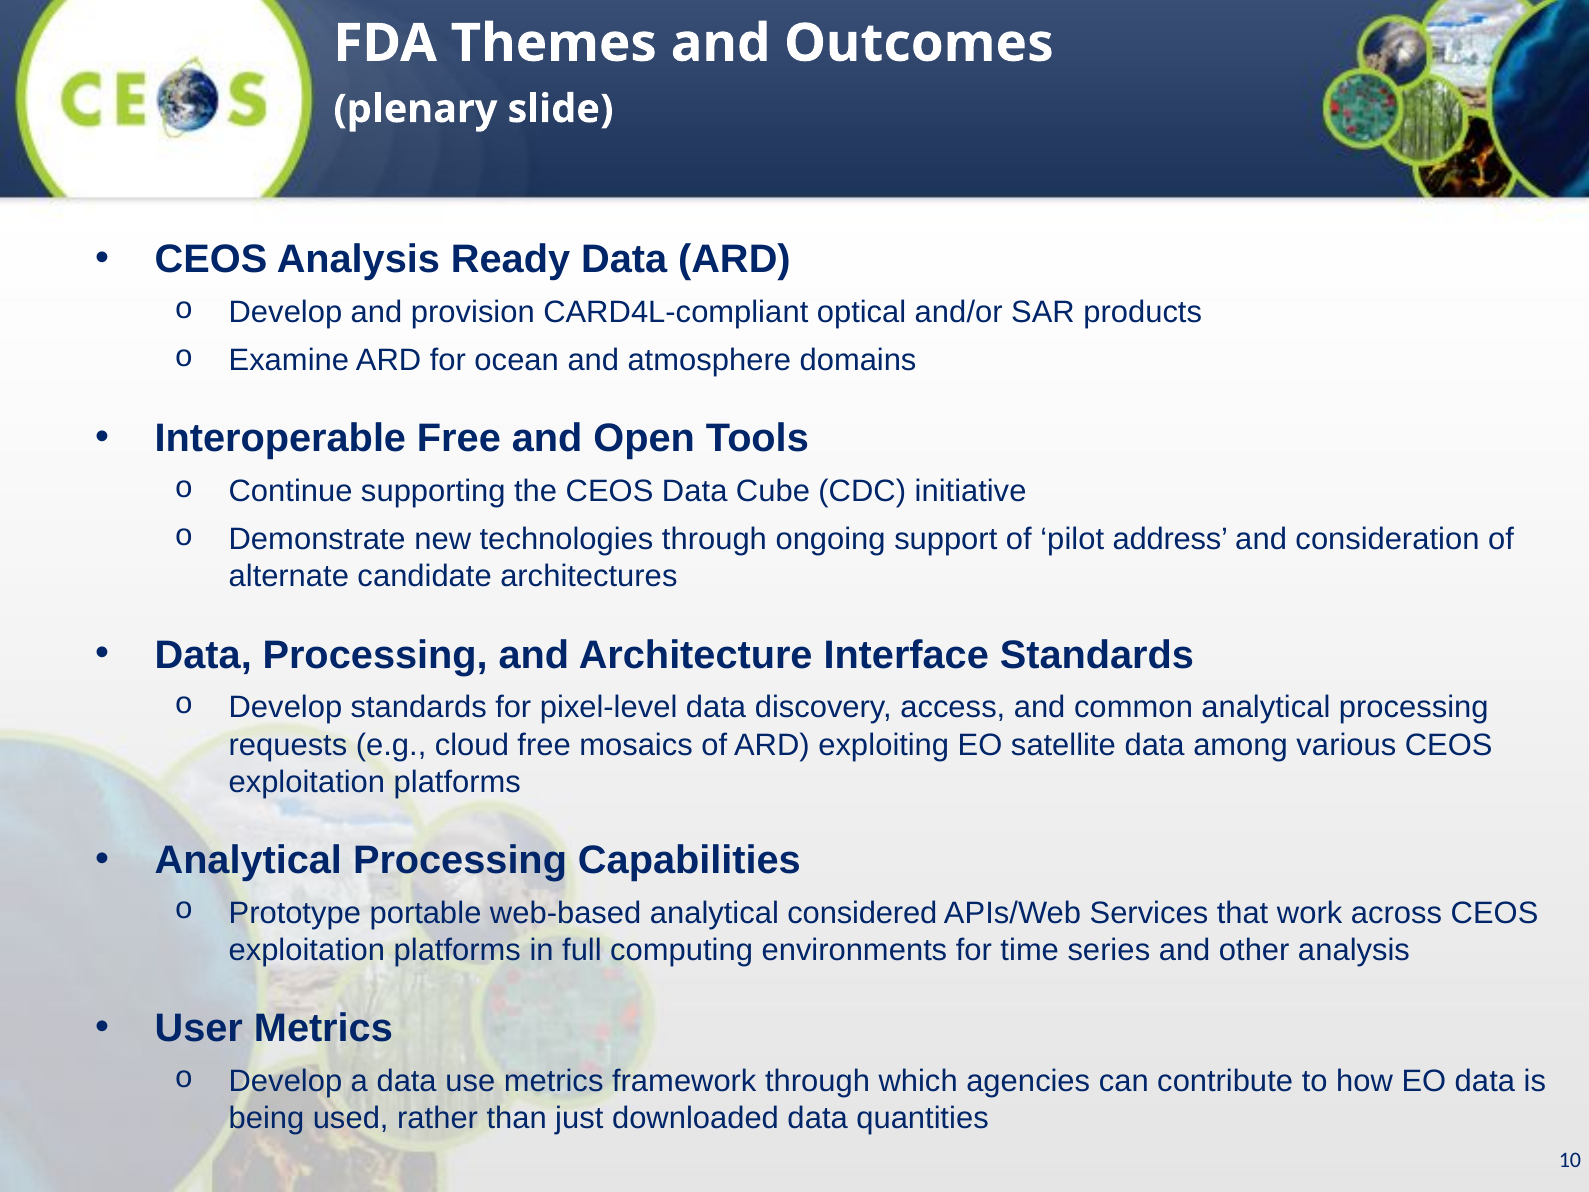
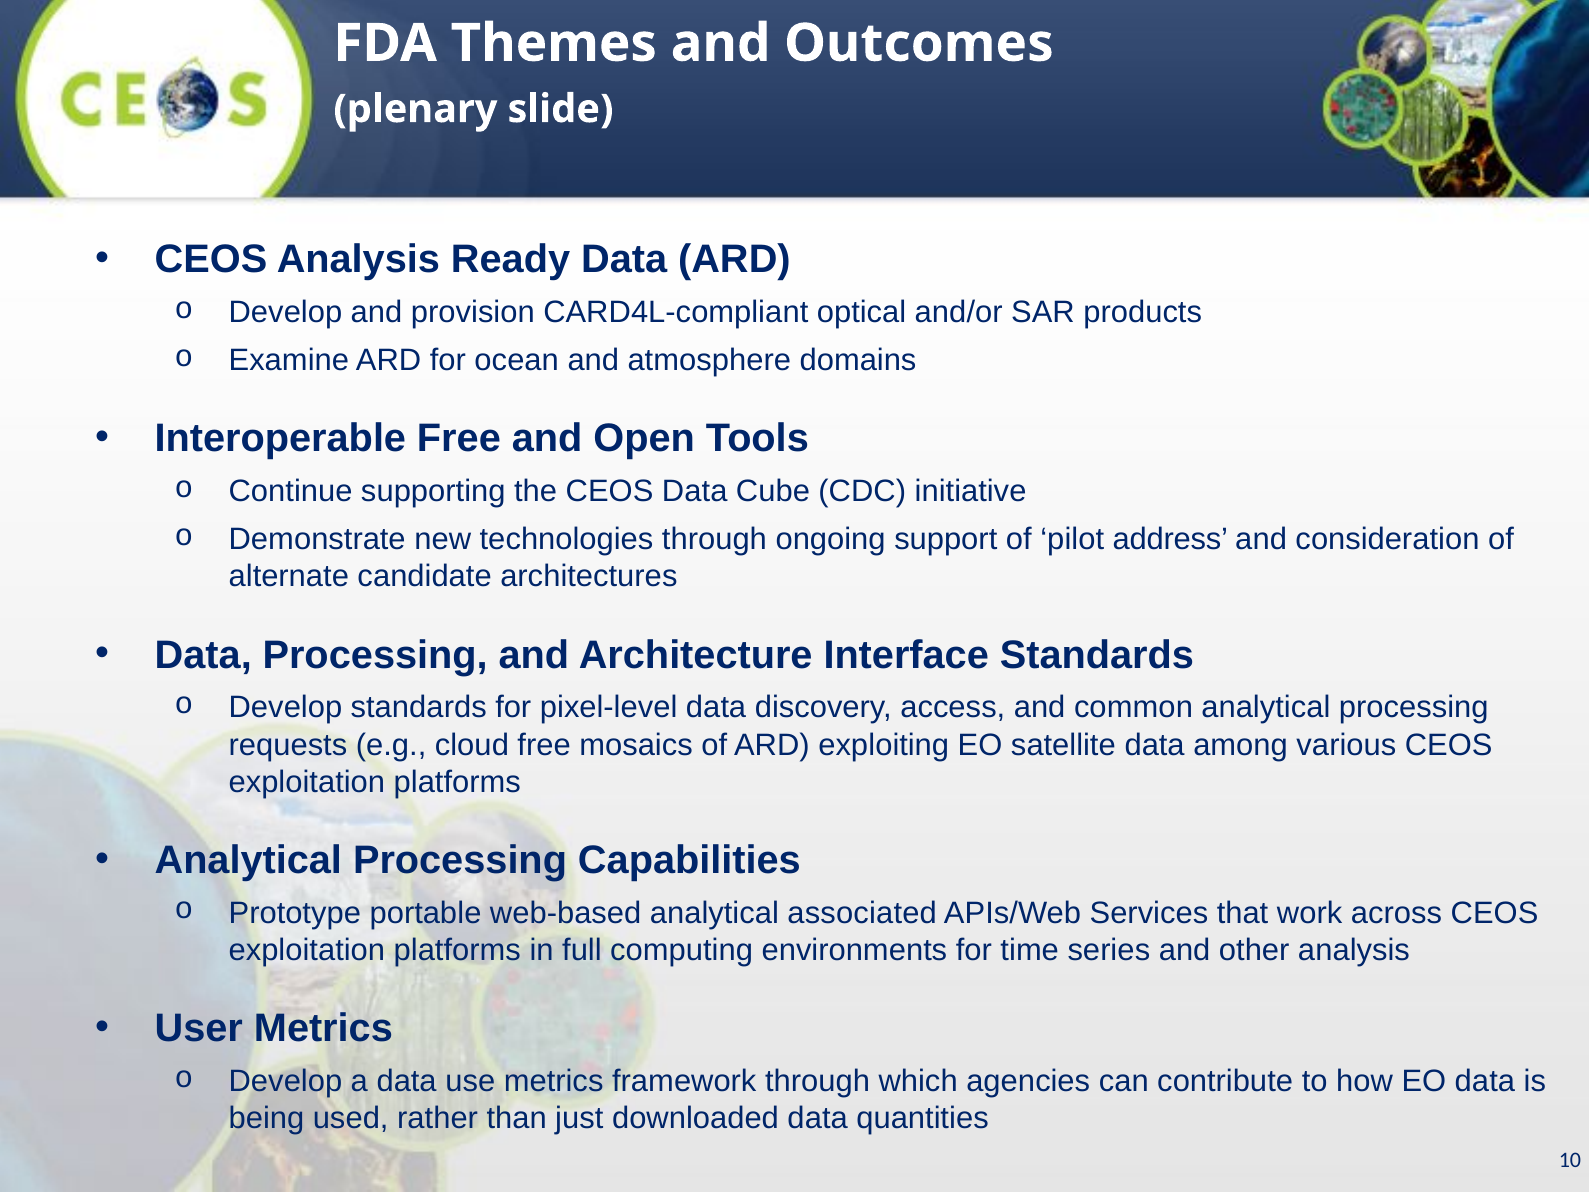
considered: considered -> associated
